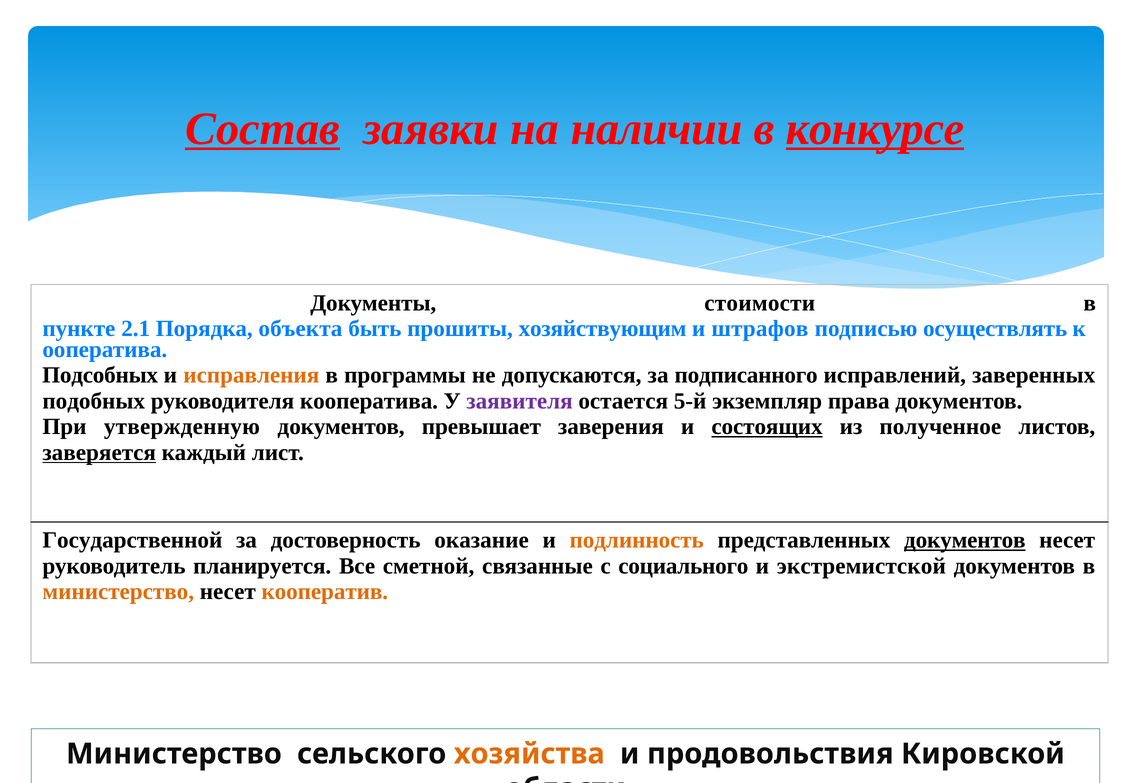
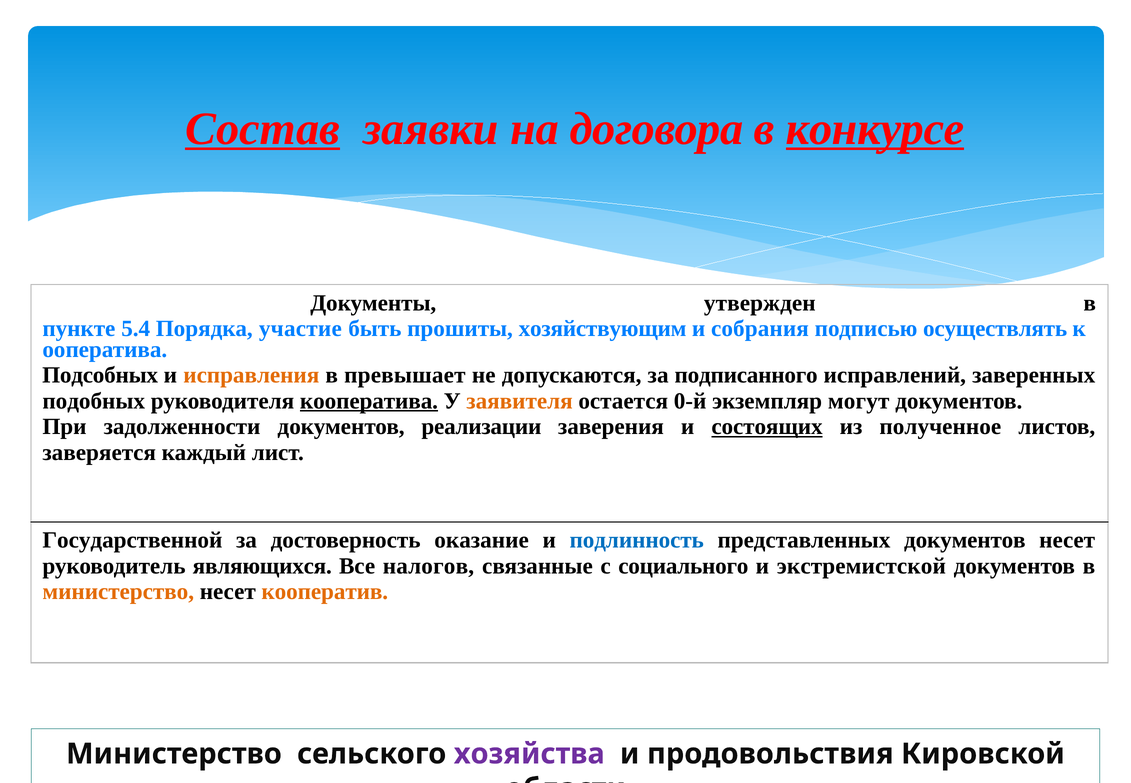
наличии: наличии -> договора
стоимости: стоимости -> утвержден
2.1: 2.1 -> 5.4
объекта: объекта -> участие
штрафов: штрафов -> собрания
программы: программы -> превышает
кооператива underline: none -> present
заявителя colour: purple -> orange
5-й: 5-й -> 0-й
права: права -> могут
утвержденную: утвержденную -> задолженности
превышает: превышает -> реализации
заверяется underline: present -> none
подлинность colour: orange -> blue
документов at (965, 540) underline: present -> none
планируется: планируется -> являющихся
сметной: сметной -> налогов
хозяйства colour: orange -> purple
